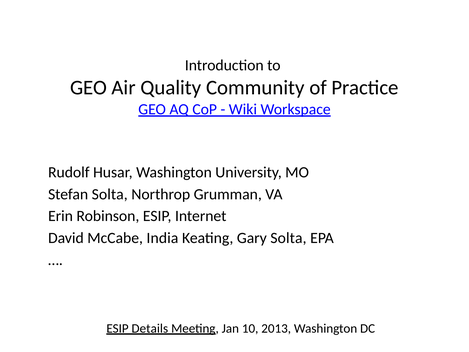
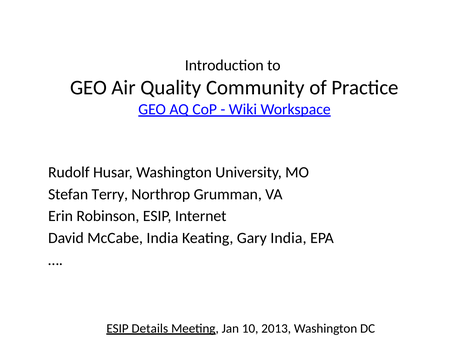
Stefan Solta: Solta -> Terry
Gary Solta: Solta -> India
